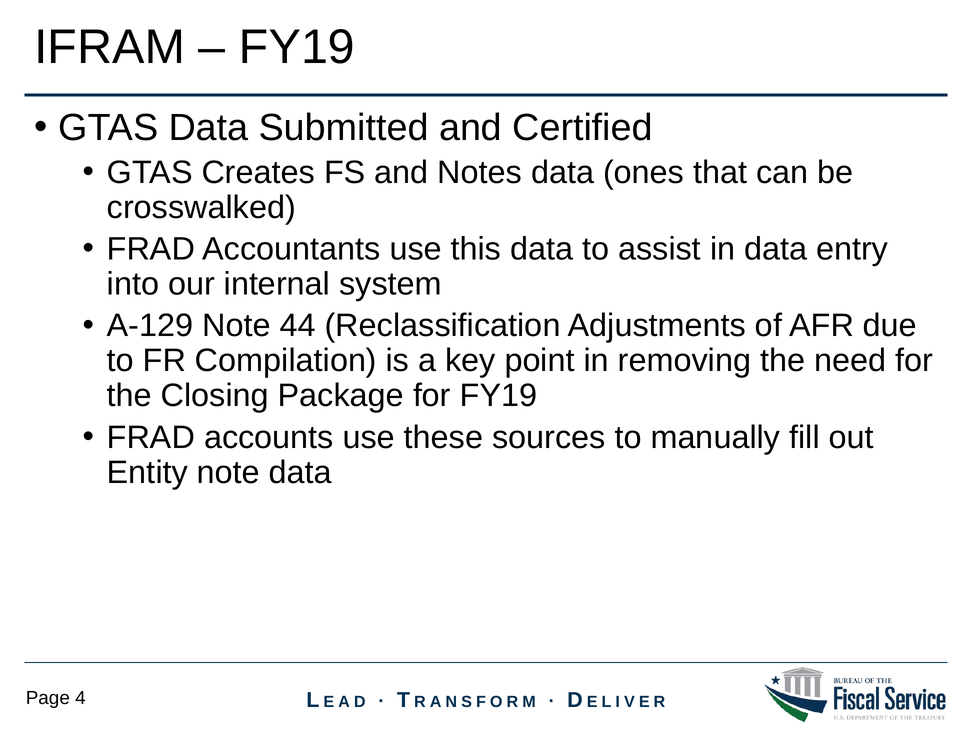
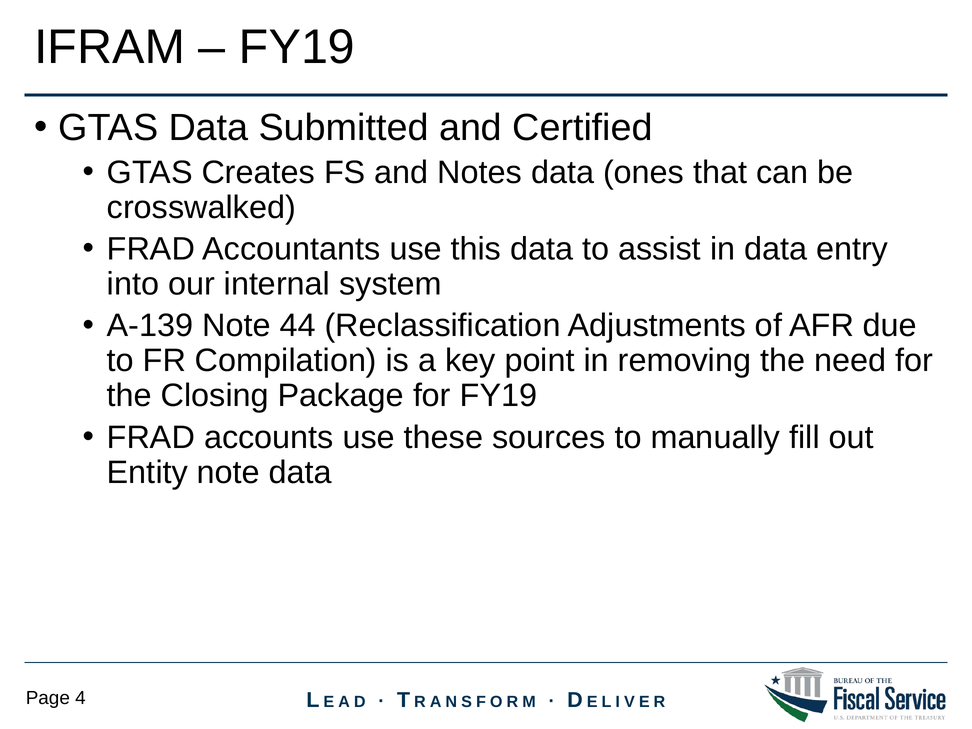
A-129: A-129 -> A-139
